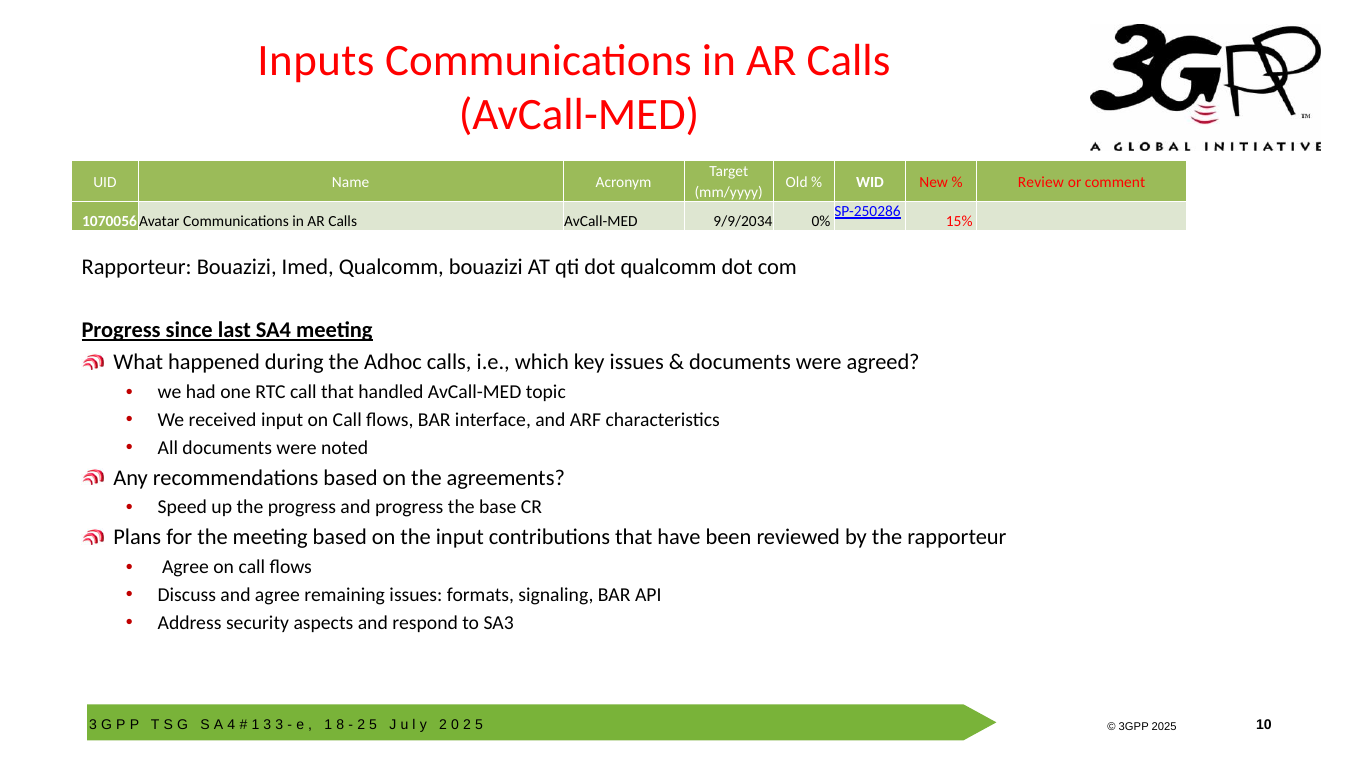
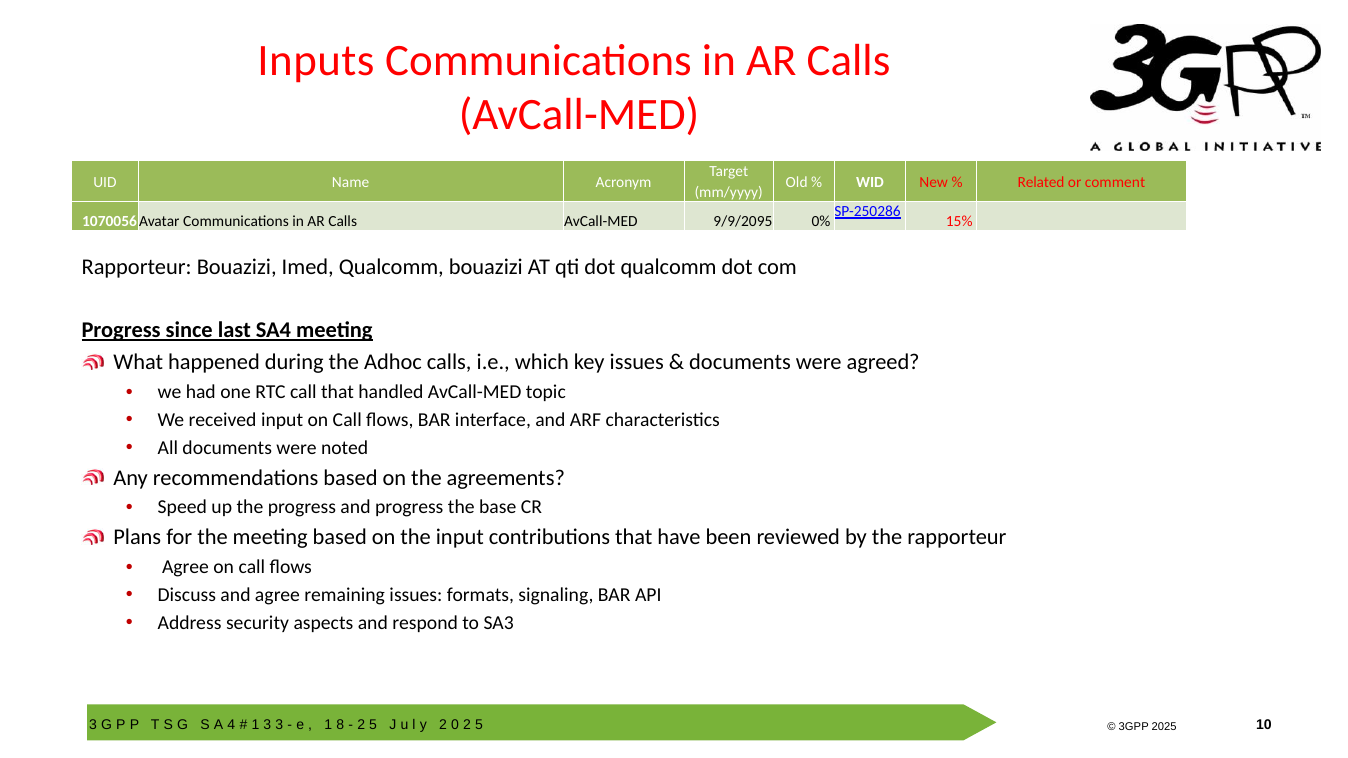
Review: Review -> Related
9/9/2034: 9/9/2034 -> 9/9/2095
